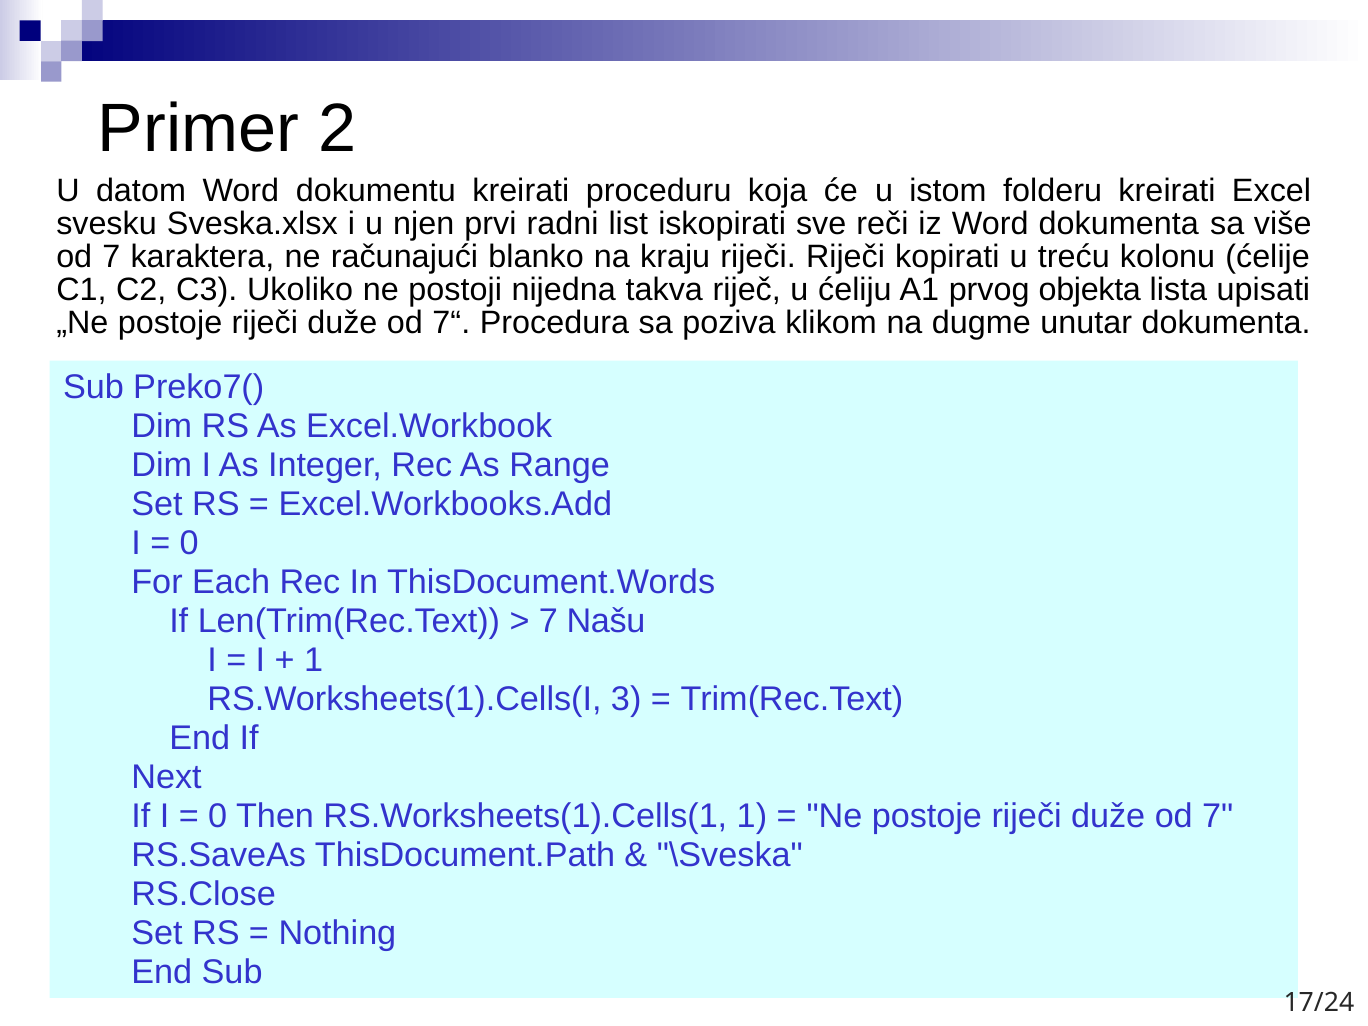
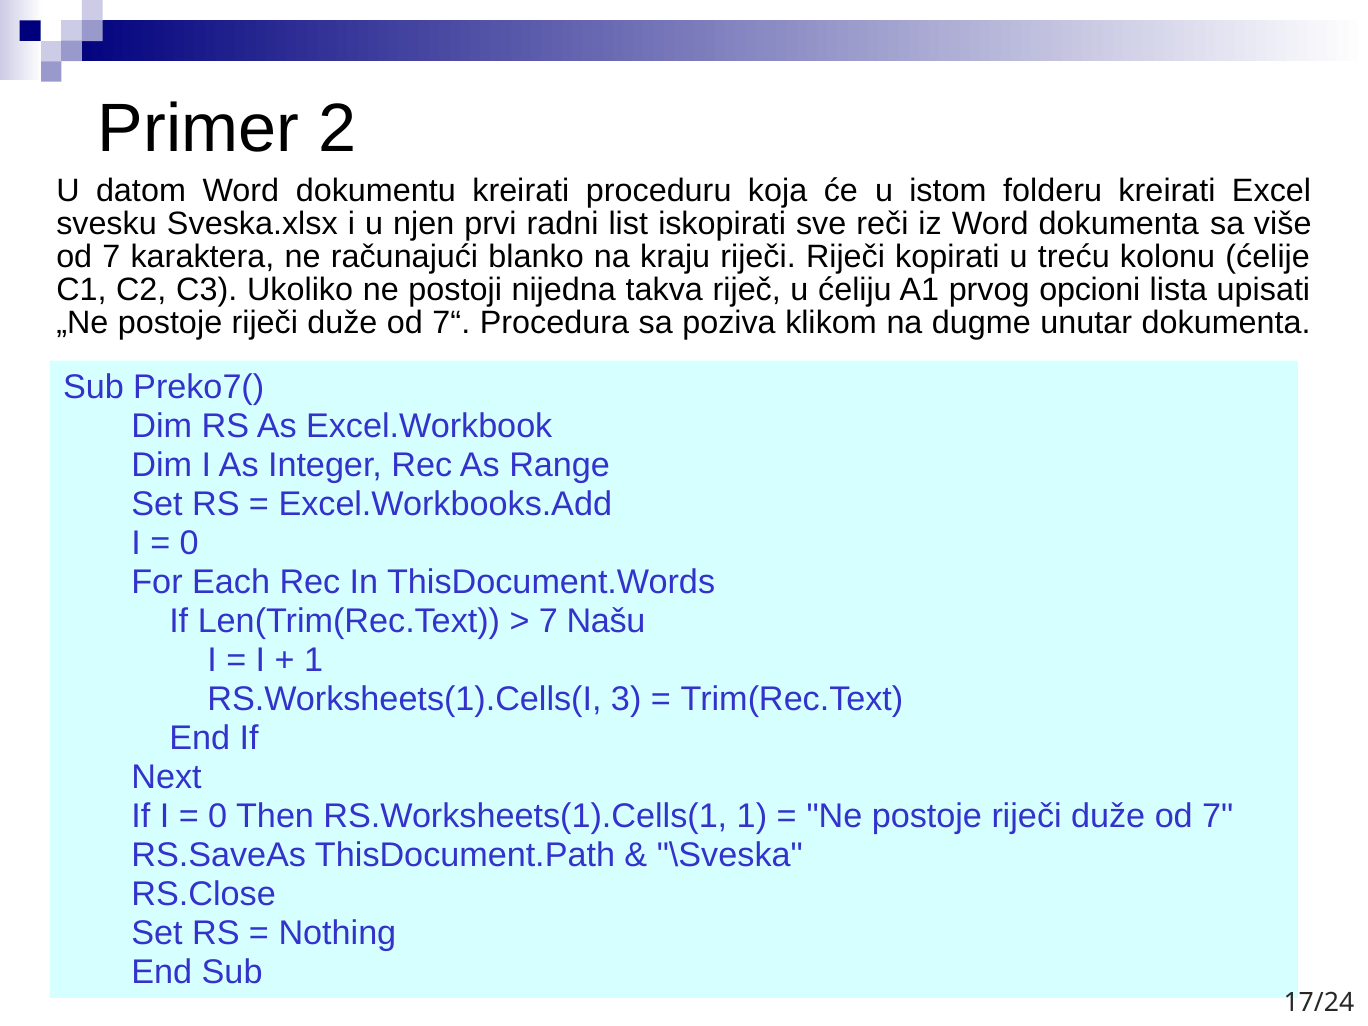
objekta: objekta -> opcioni
